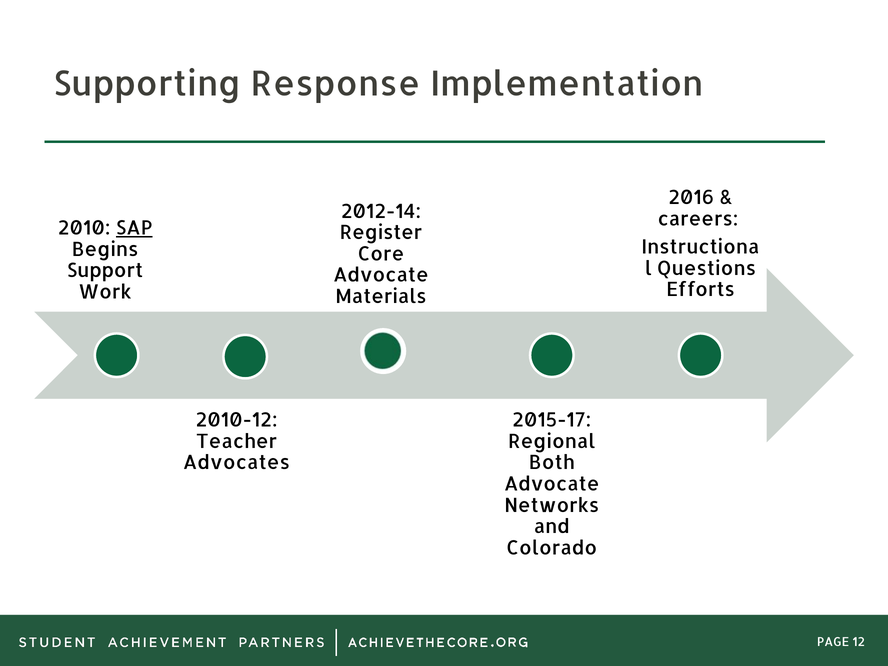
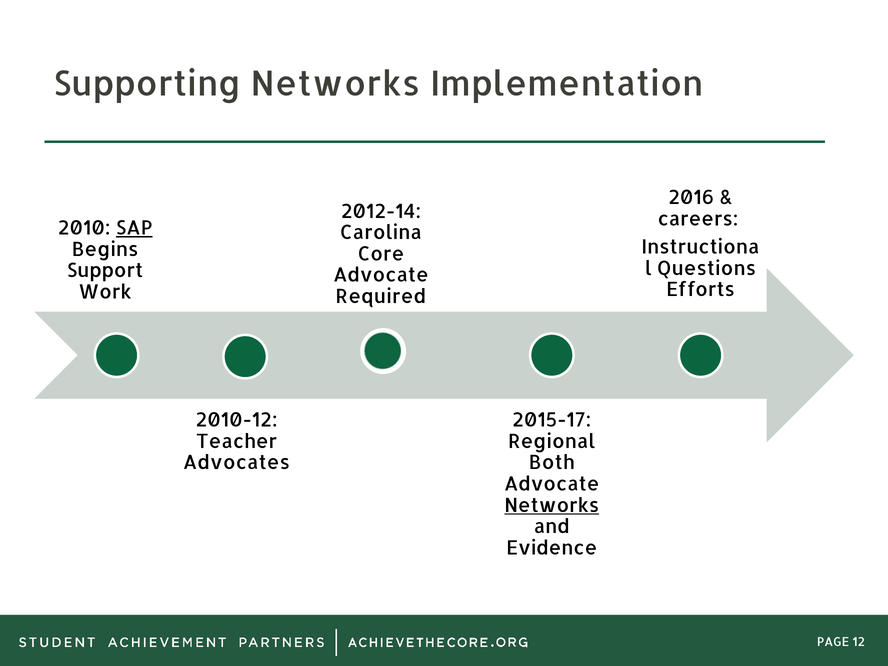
Supporting Response: Response -> Networks
Register: Register -> Carolina
Materials: Materials -> Required
Networks at (552, 506) underline: none -> present
Colorado: Colorado -> Evidence
